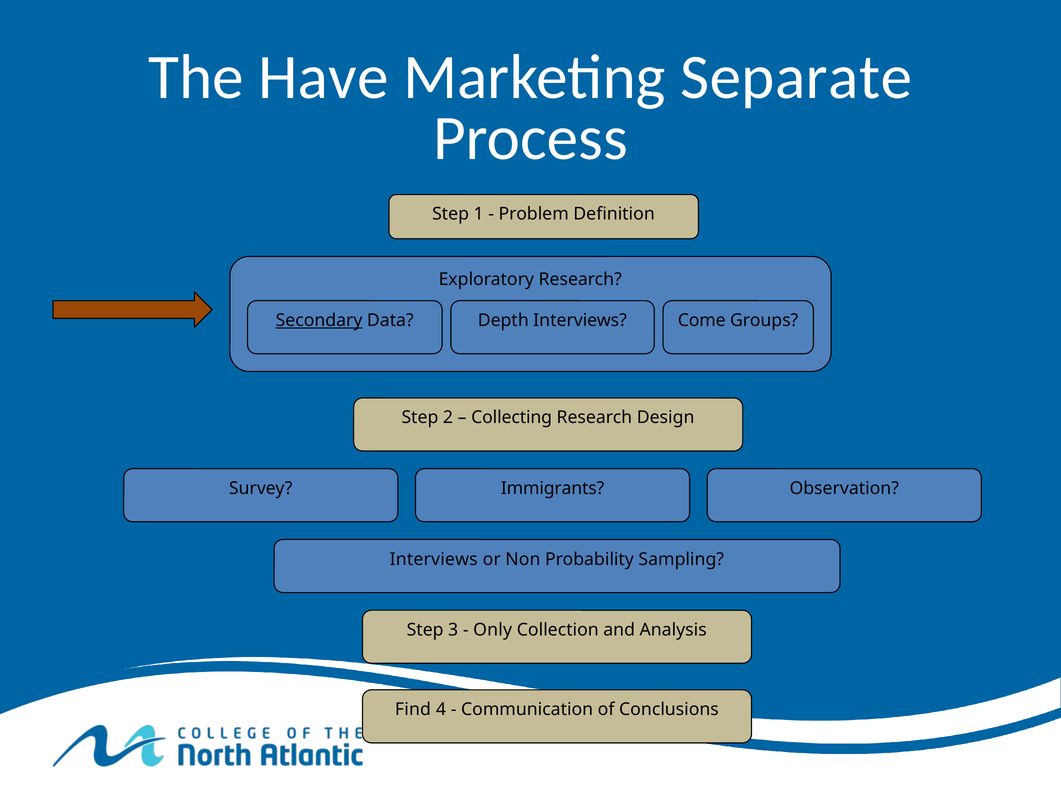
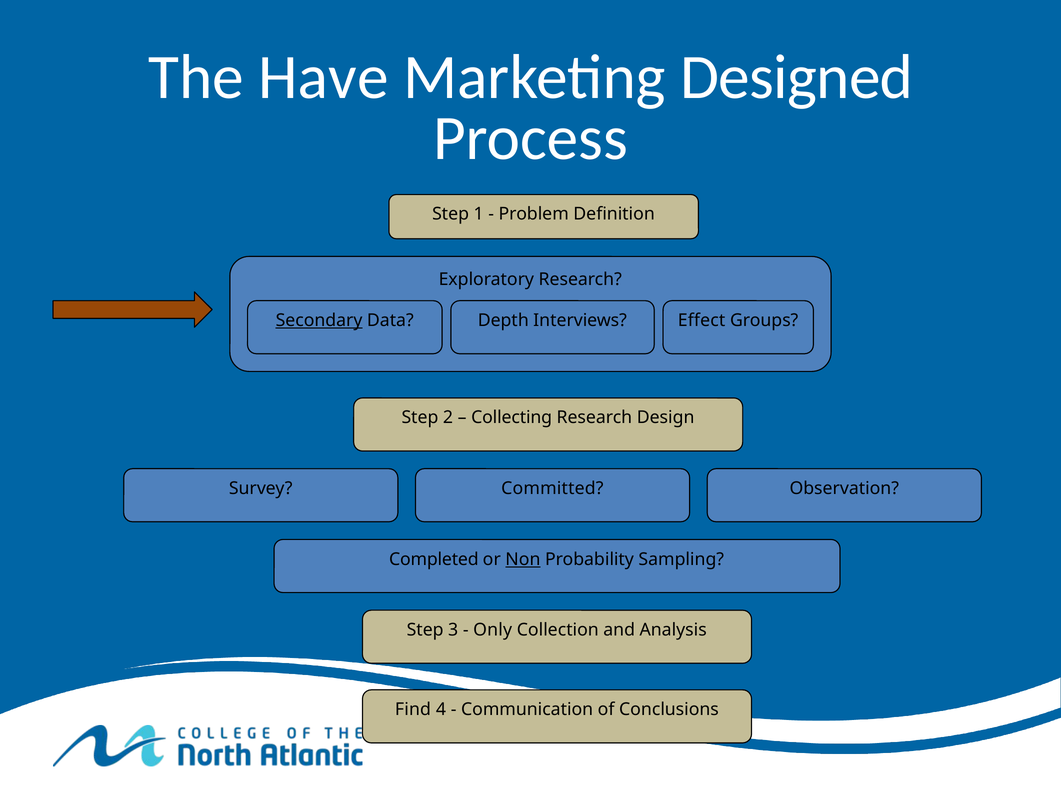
Separate: Separate -> Designed
Come: Come -> Effect
Immigrants: Immigrants -> Committed
Interviews at (434, 559): Interviews -> Completed
Non underline: none -> present
